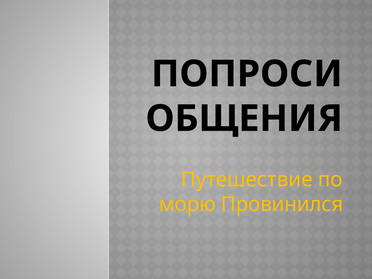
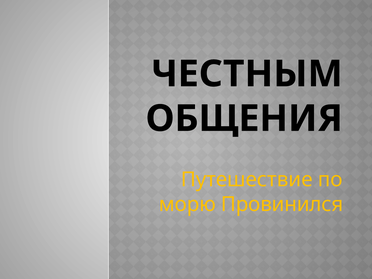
ПОПРОСИ: ПОПРОСИ -> ЧЕСТНЫМ
